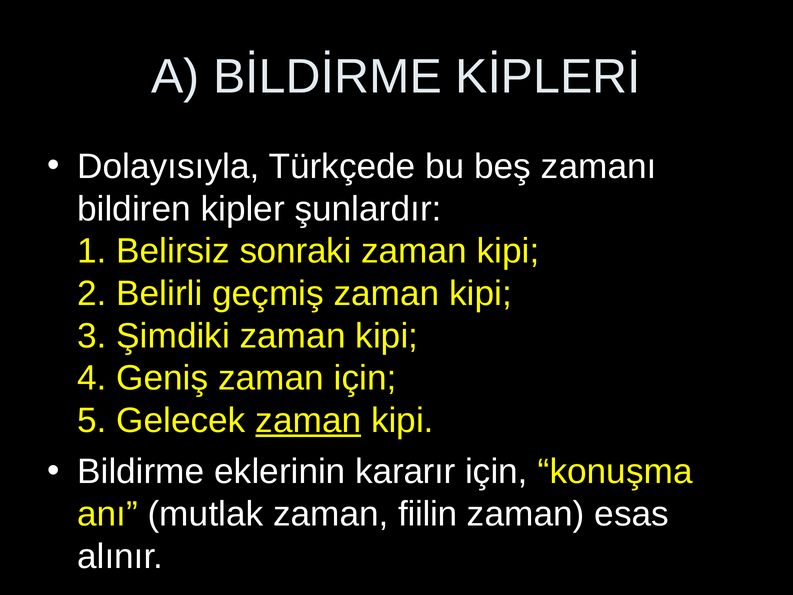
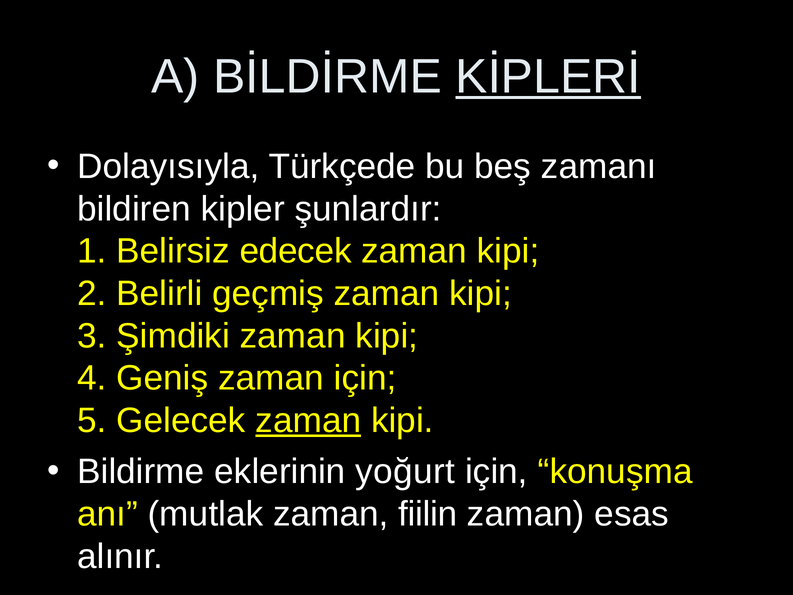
KİPLERİ underline: none -> present
sonraki: sonraki -> edecek
kararır: kararır -> yoğurt
